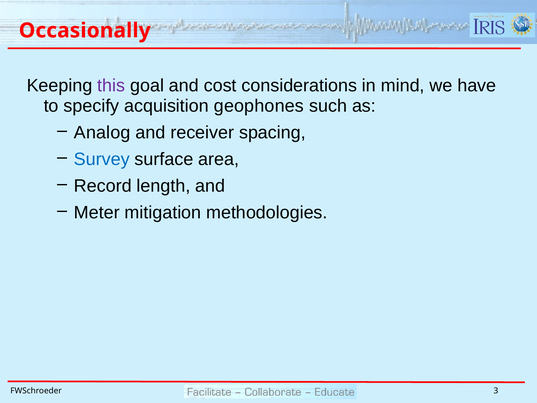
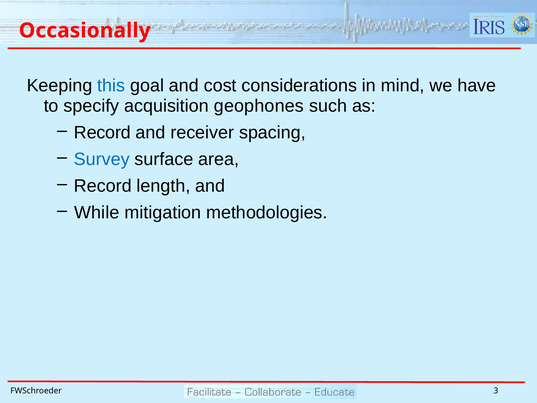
this colour: purple -> blue
Analog at (102, 133): Analog -> Record
Meter: Meter -> While
